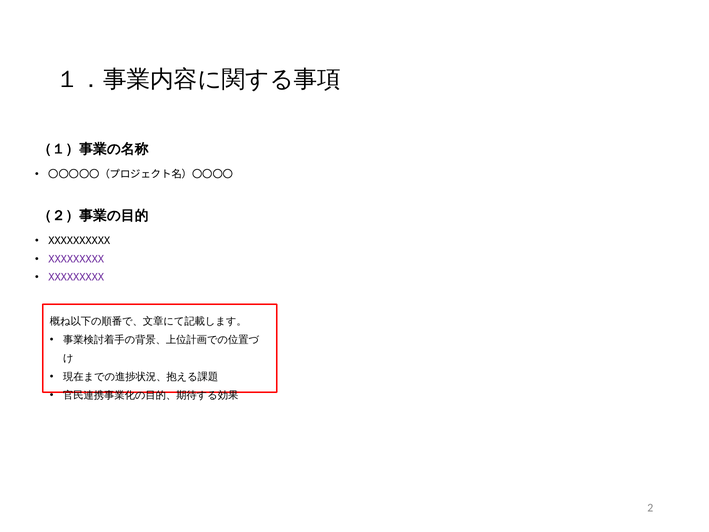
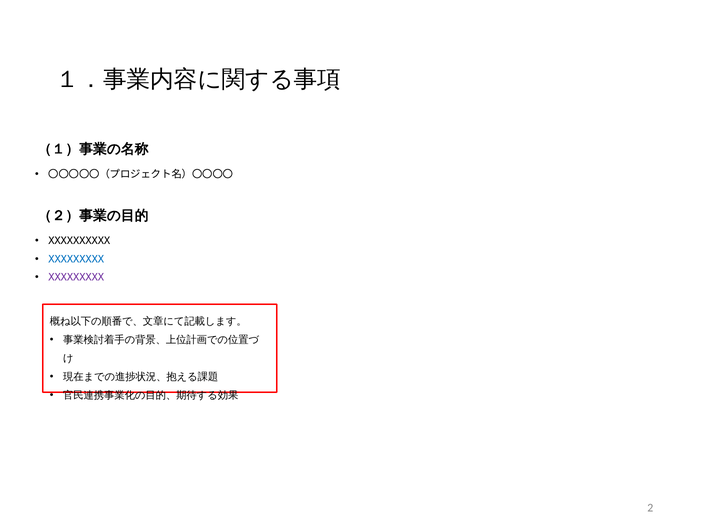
XXXXXXXXX at (76, 259) colour: purple -> blue
